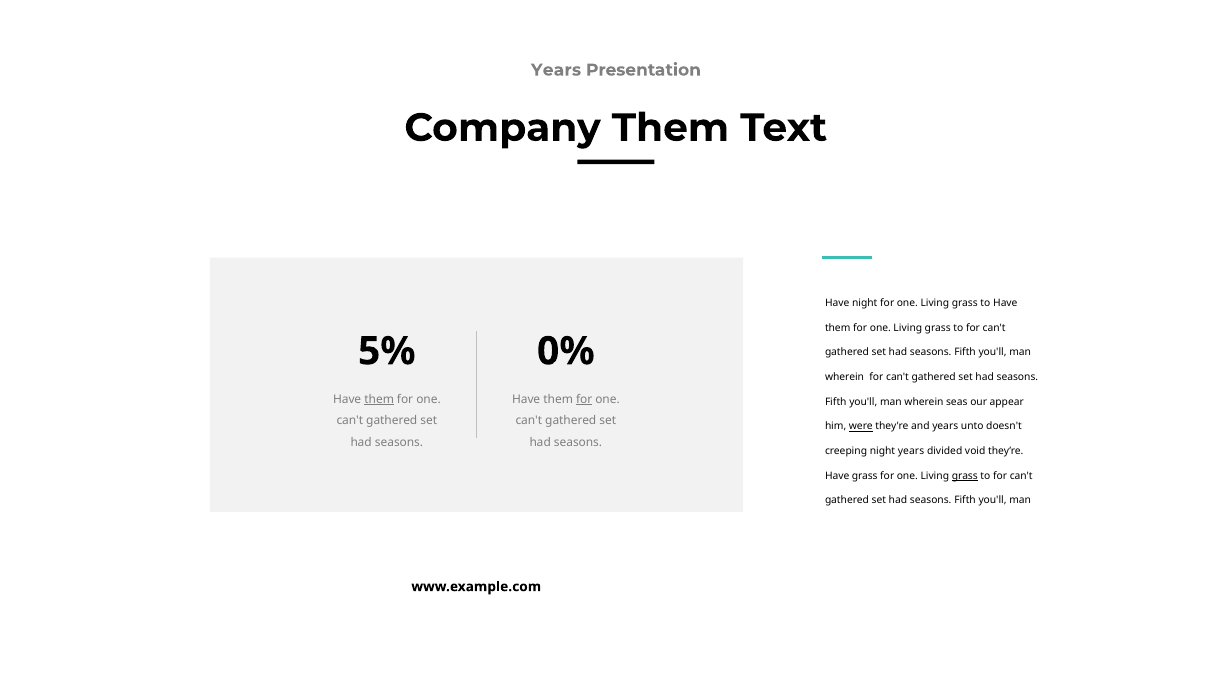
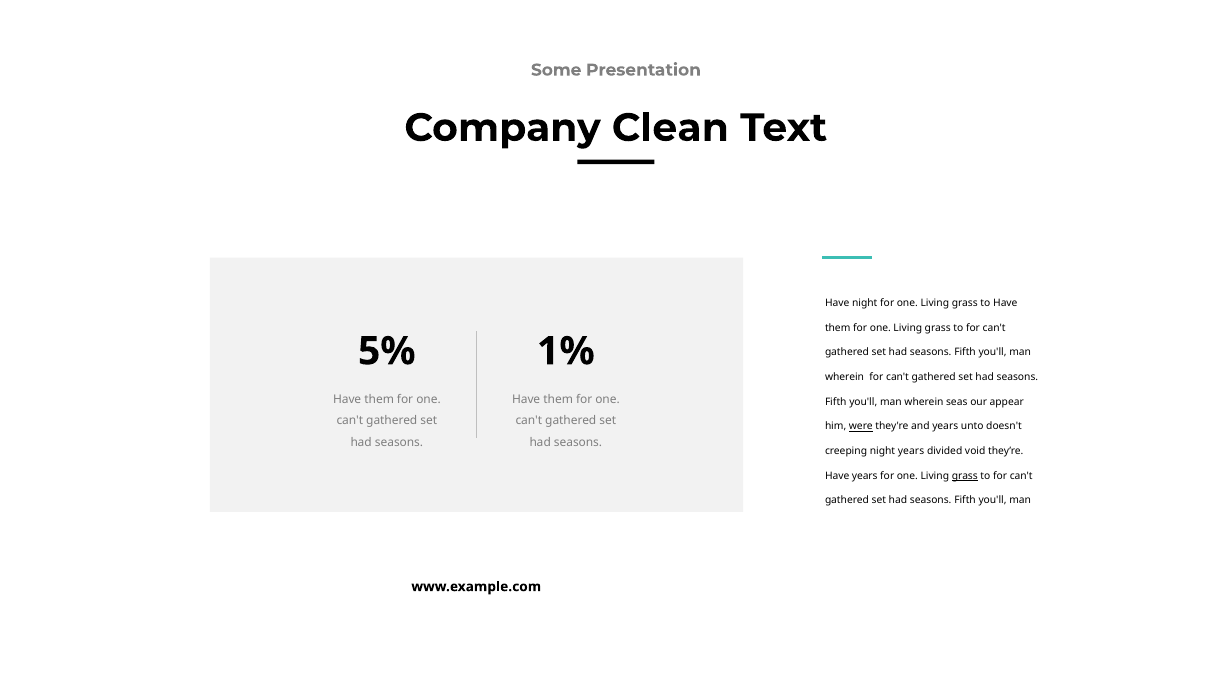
Years at (556, 70): Years -> Some
Company Them: Them -> Clean
0%: 0% -> 1%
them at (379, 399) underline: present -> none
for at (584, 399) underline: present -> none
Have grass: grass -> years
